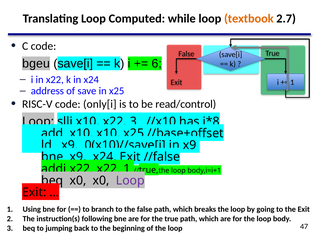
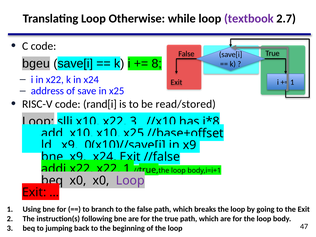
Computed: Computed -> Otherwise
textbook colour: orange -> purple
6: 6 -> 8
only[i: only[i -> rand[i
read/control: read/control -> read/stored
